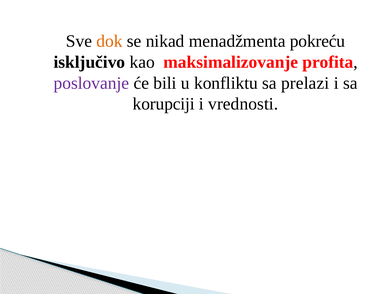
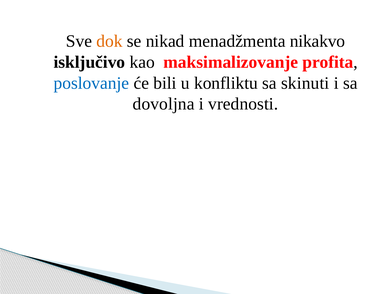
pokreću: pokreću -> nikakvo
poslovanje colour: purple -> blue
prelazi: prelazi -> skinuti
korupciji: korupciji -> dovoljna
